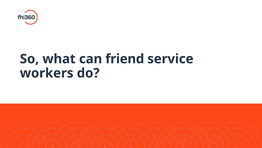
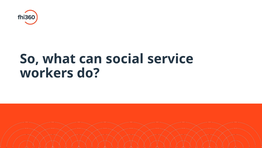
friend: friend -> social
